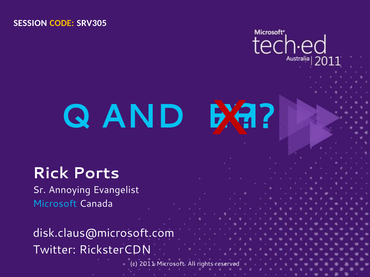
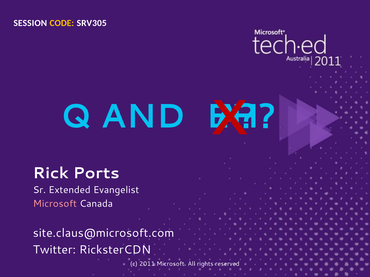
Annoying: Annoying -> Extended
Microsoft at (55, 204) colour: light blue -> pink
disk.claus@microsoft.com: disk.claus@microsoft.com -> site.claus@microsoft.com
